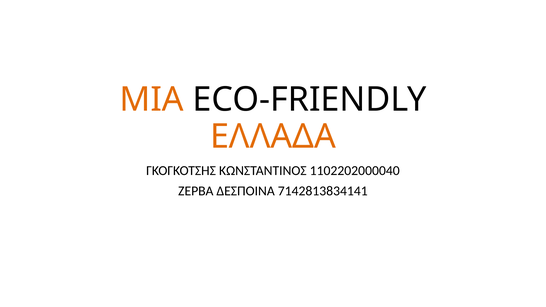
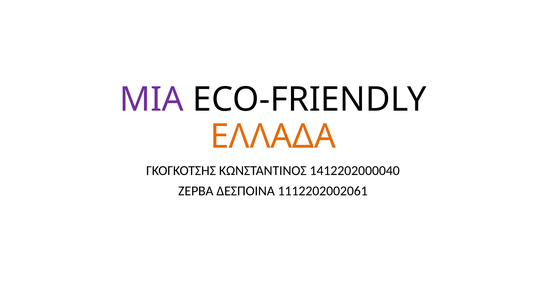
ΜΙΑ colour: orange -> purple
1102202000040: 1102202000040 -> 1412202000040
7142813834141: 7142813834141 -> 1112202002061
